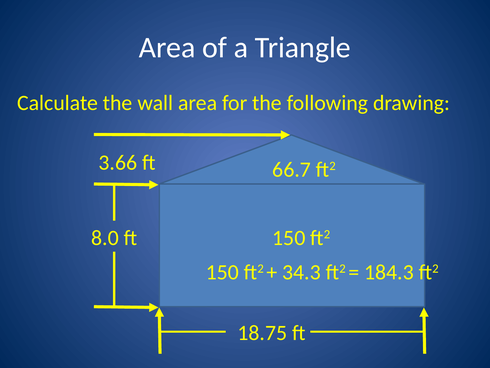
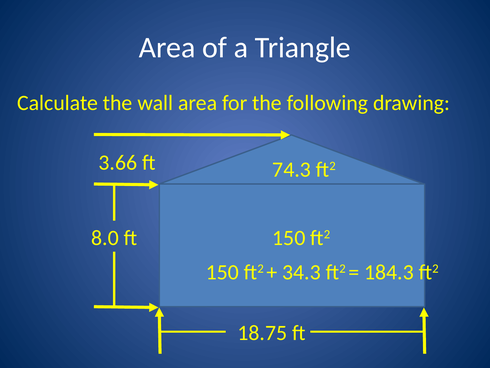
66.7: 66.7 -> 74.3
